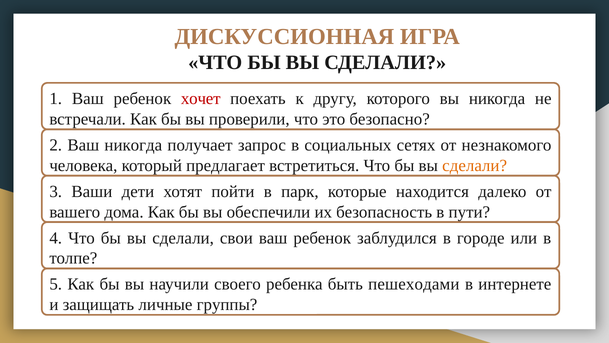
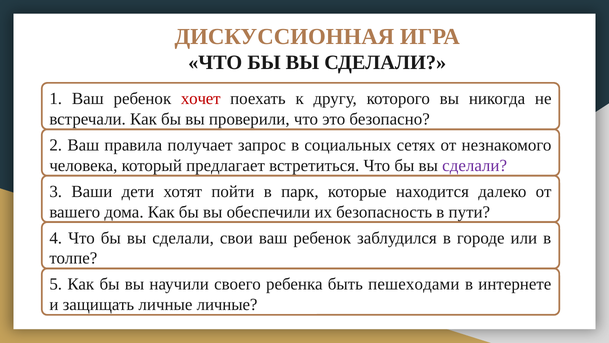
Ваш никогда: никогда -> правила
сделали at (475, 165) colour: orange -> purple
личные группы: группы -> личные
